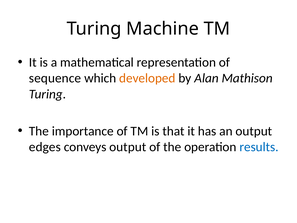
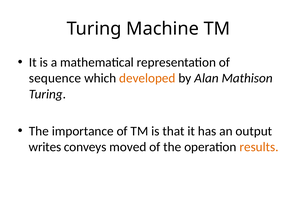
edges: edges -> writes
conveys output: output -> moved
results colour: blue -> orange
